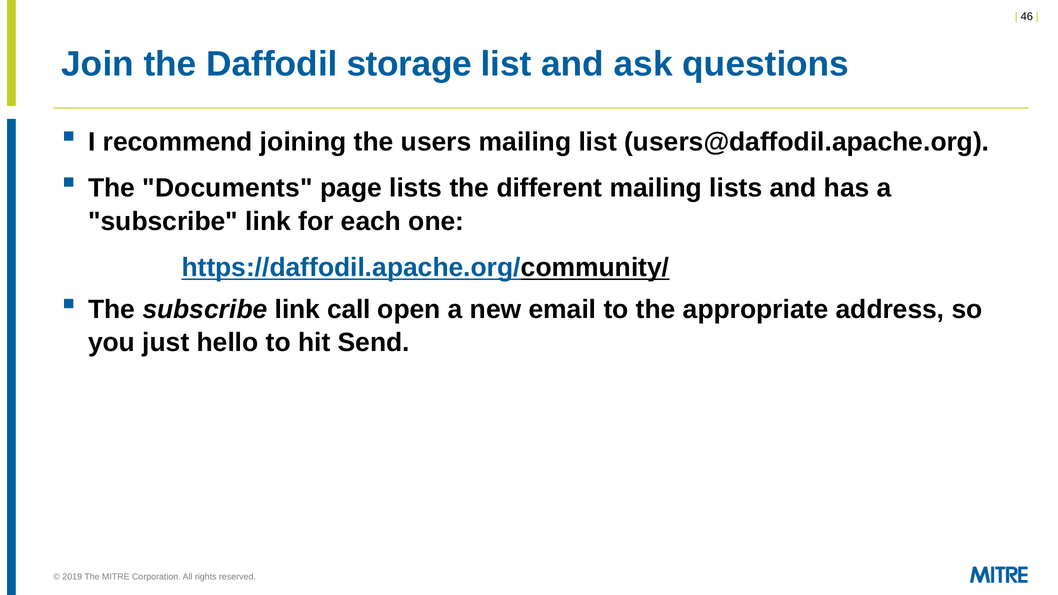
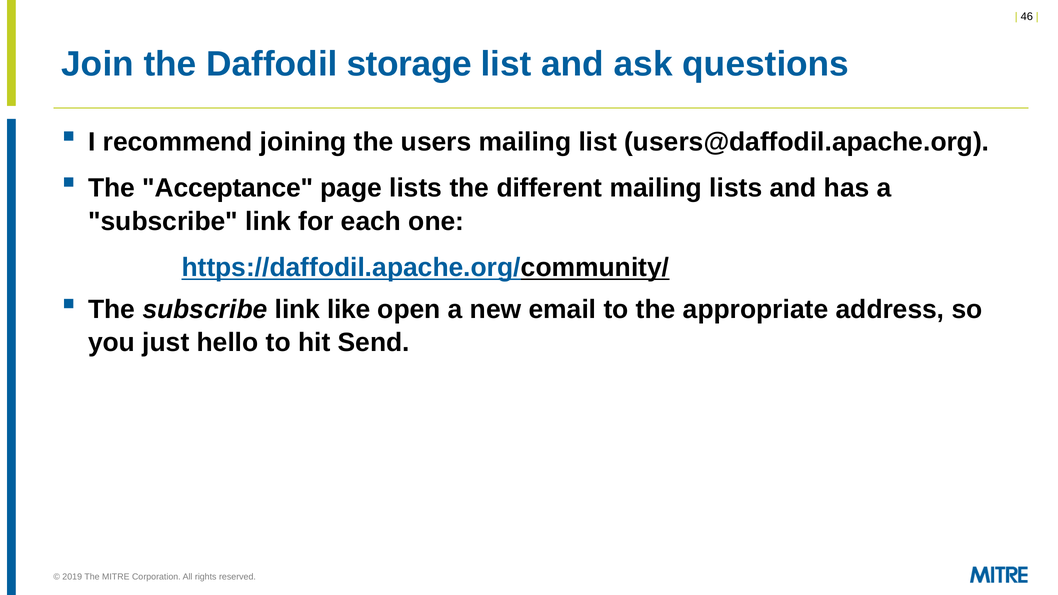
Documents: Documents -> Acceptance
call: call -> like
